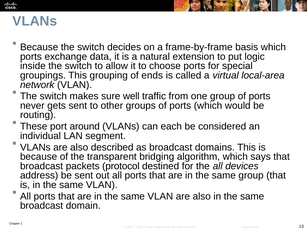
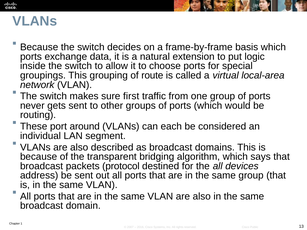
ends: ends -> route
well: well -> first
